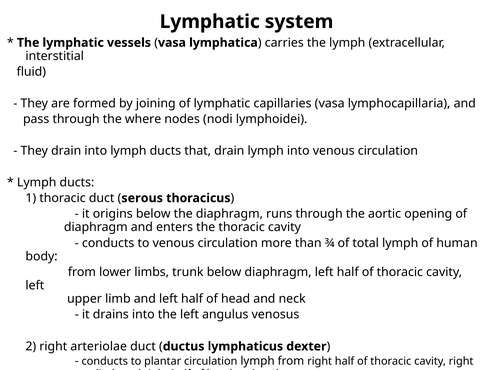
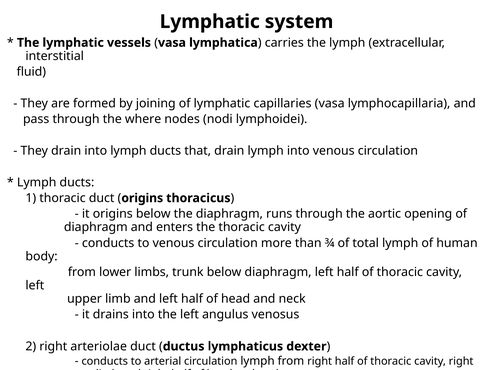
serous at (142, 198): serous -> origins
plantar: plantar -> arterial
